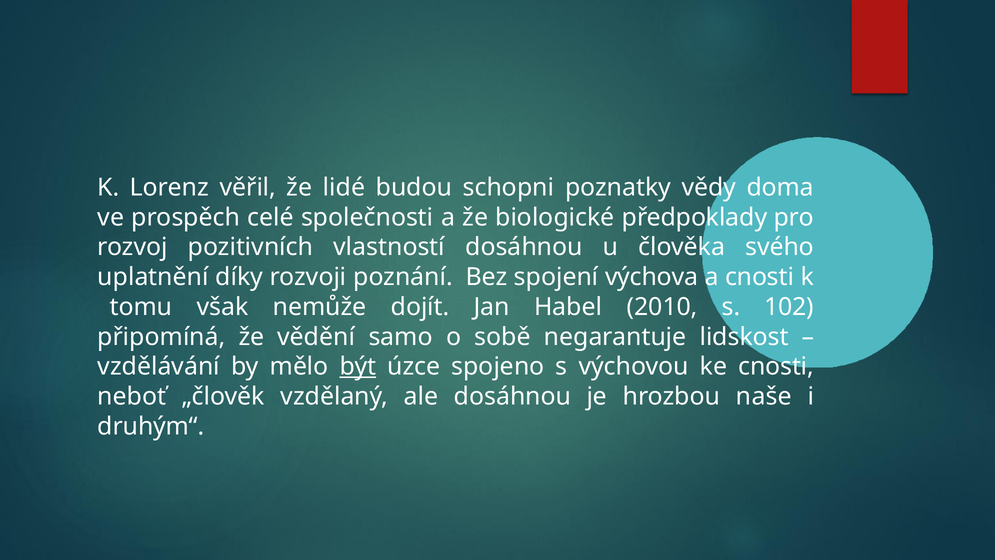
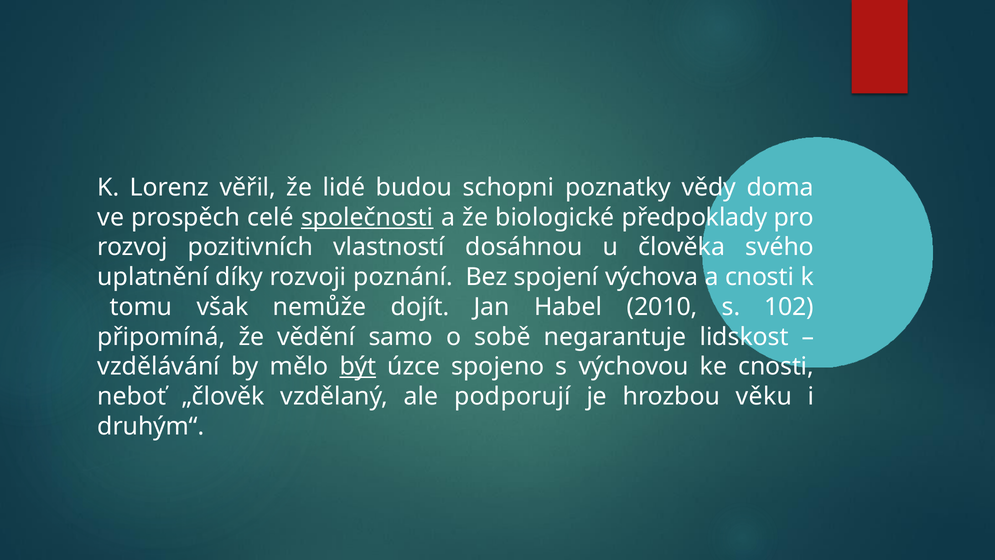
společnosti underline: none -> present
ale dosáhnou: dosáhnou -> podporují
naše: naše -> věku
